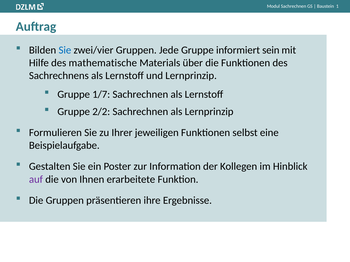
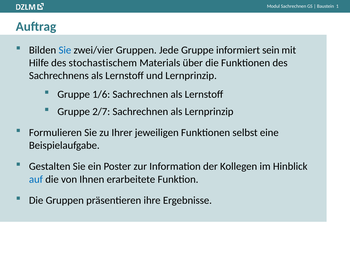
mathematische: mathematische -> stochastischem
1/7: 1/7 -> 1/6
2/2: 2/2 -> 2/7
auf colour: purple -> blue
